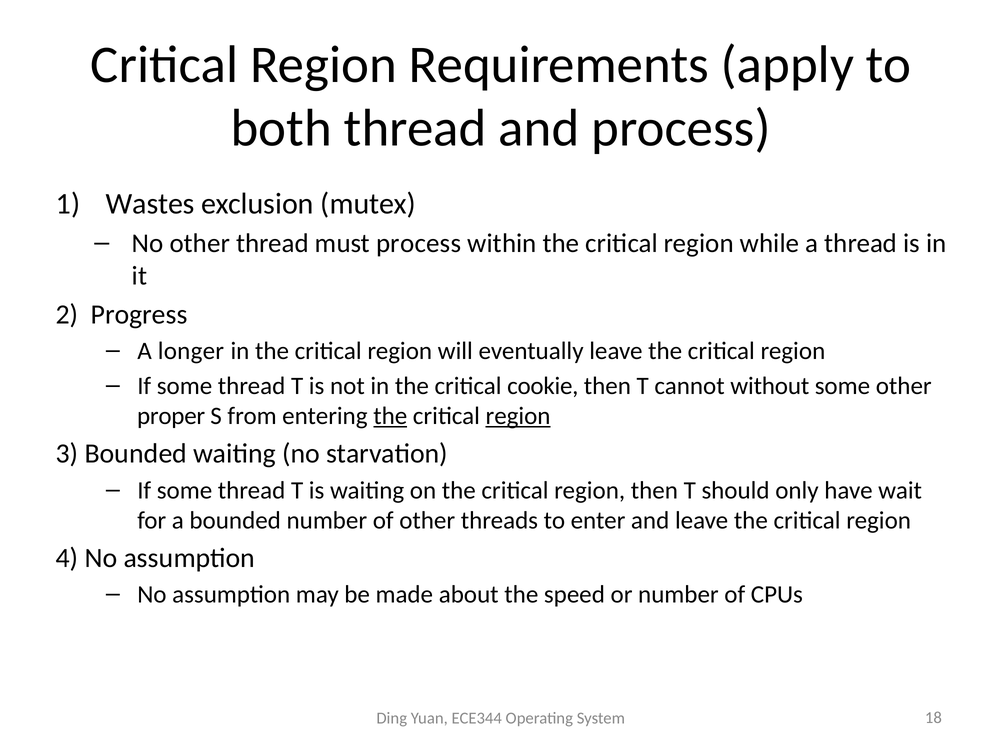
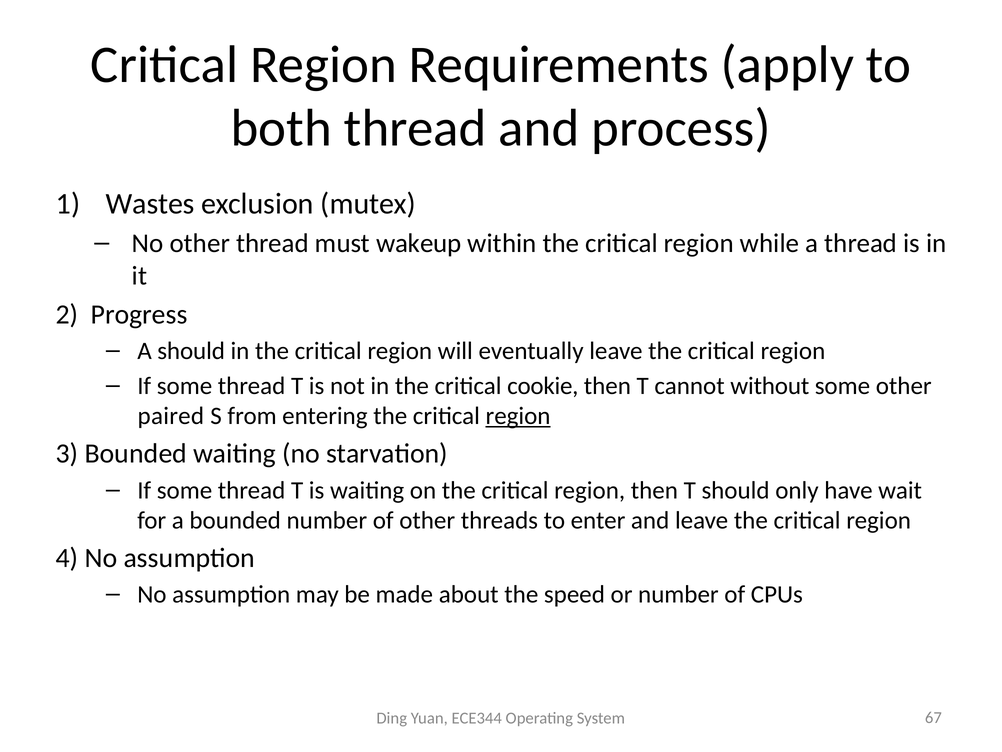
must process: process -> wakeup
A longer: longer -> should
proper: proper -> paired
the at (390, 416) underline: present -> none
18: 18 -> 67
